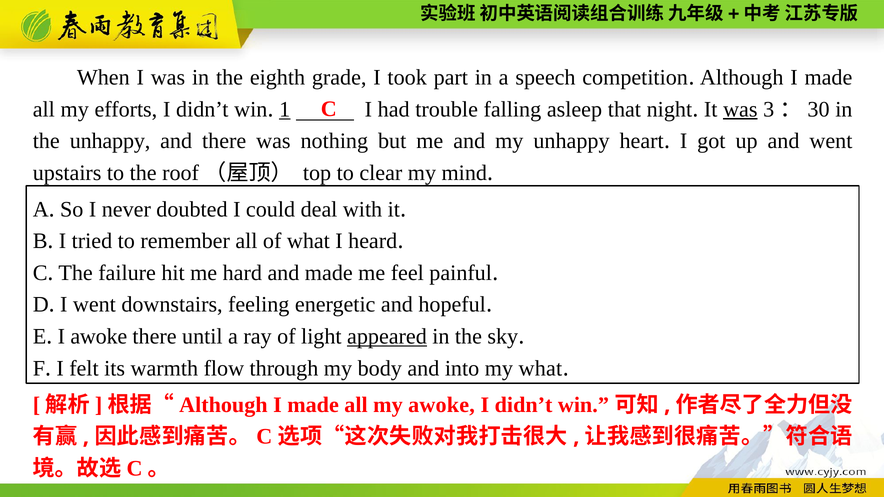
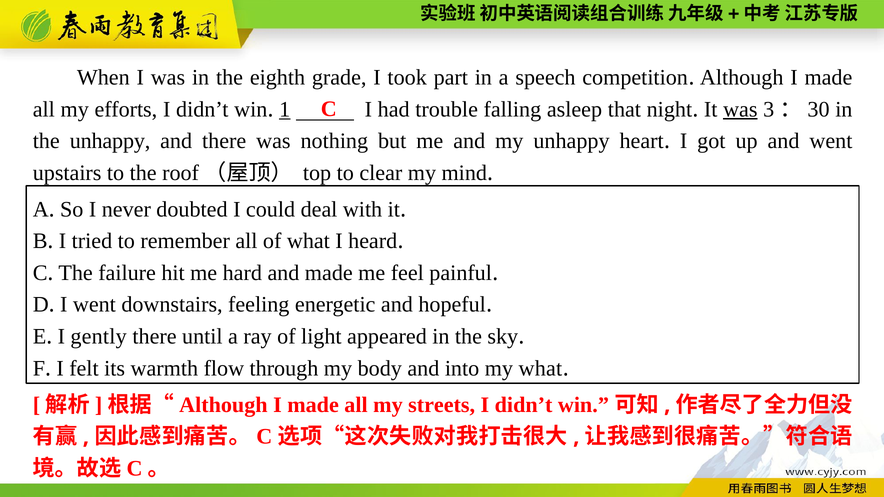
I awoke: awoke -> gently
appeared underline: present -> none
my awoke: awoke -> streets
